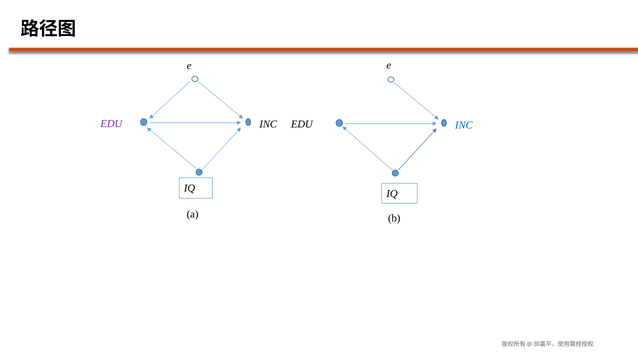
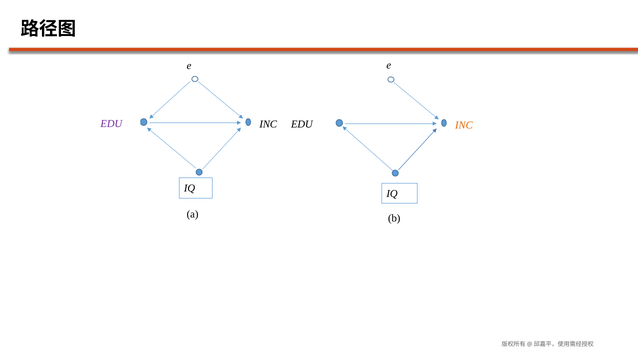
INC at (464, 125) colour: blue -> orange
